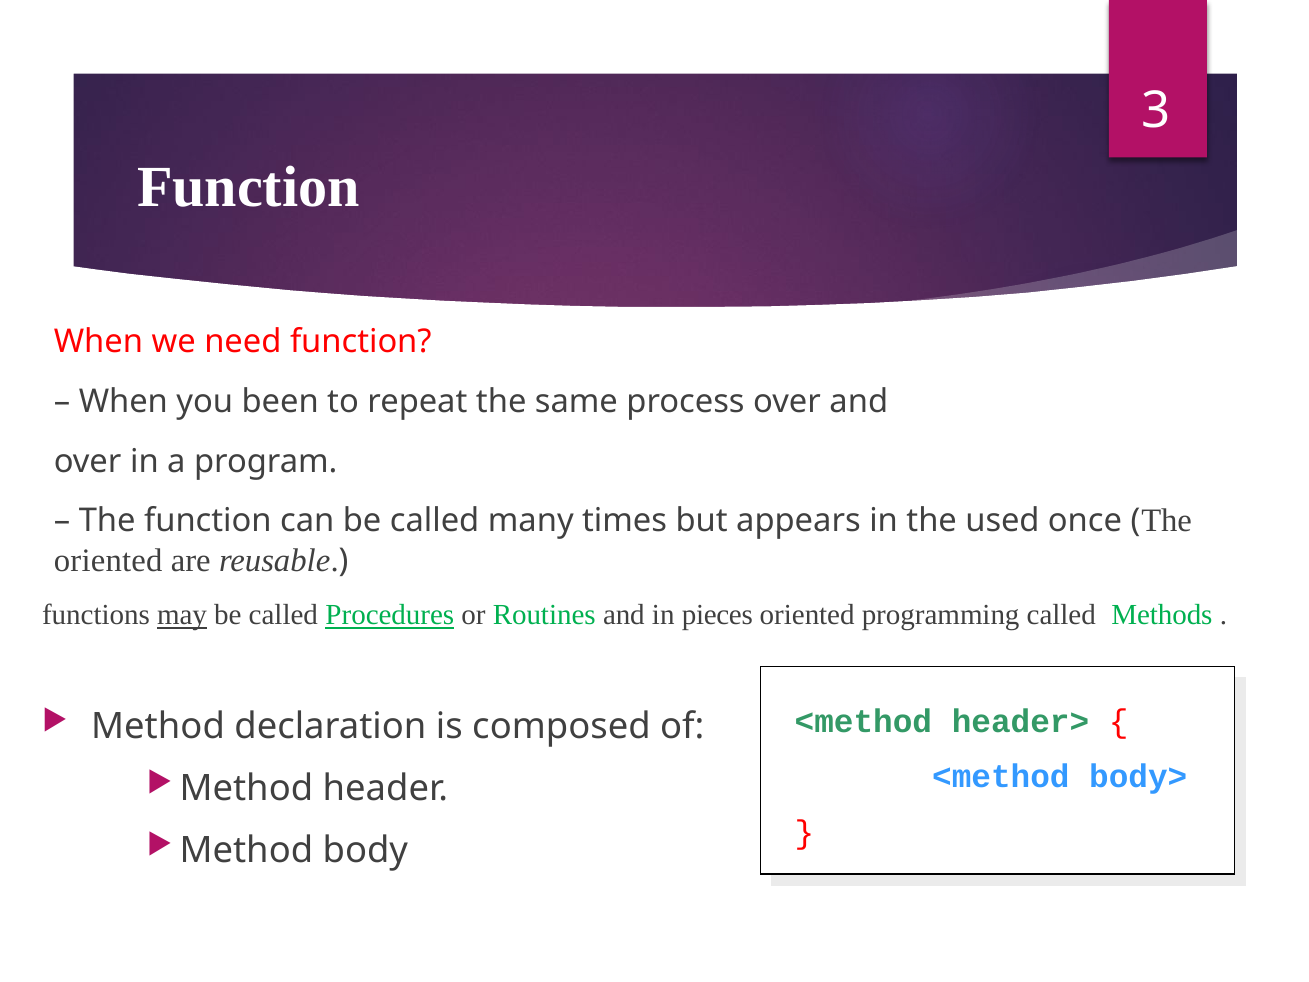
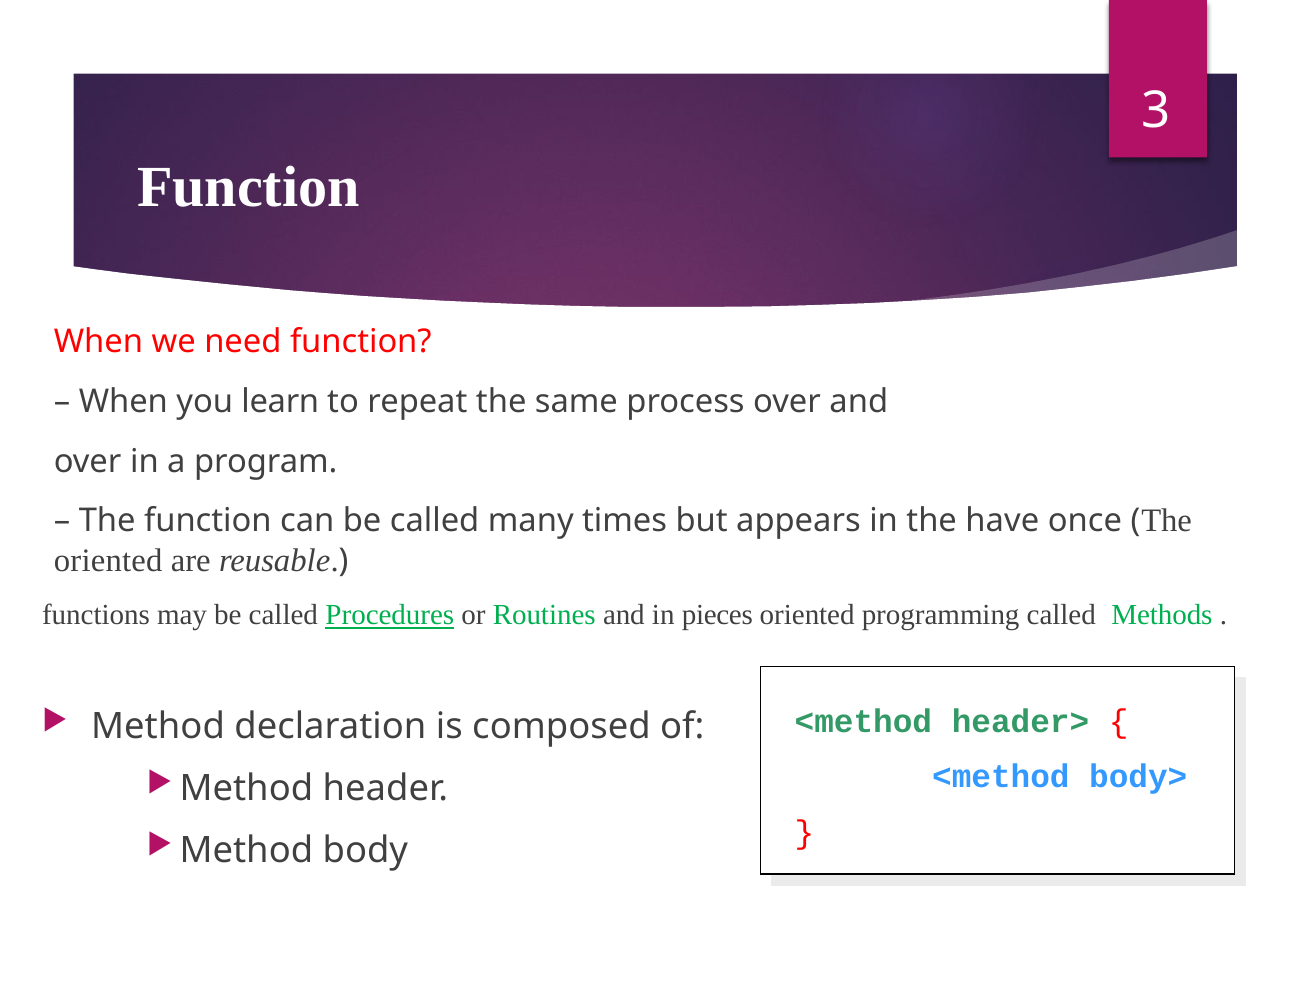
been: been -> learn
used: used -> have
may underline: present -> none
